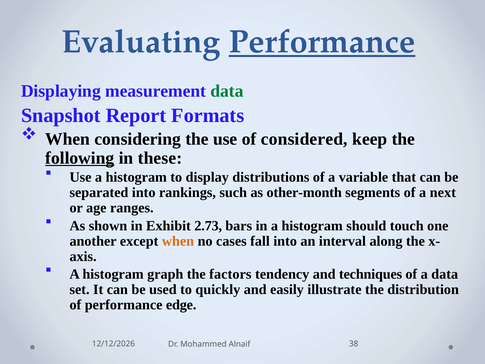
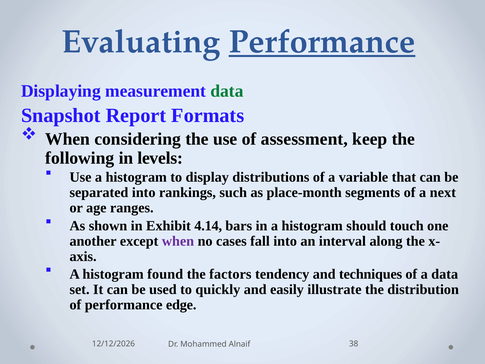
considered: considered -> assessment
following underline: present -> none
these: these -> levels
other-month: other-month -> place-month
2.73: 2.73 -> 4.14
when at (178, 241) colour: orange -> purple
graph: graph -> found
